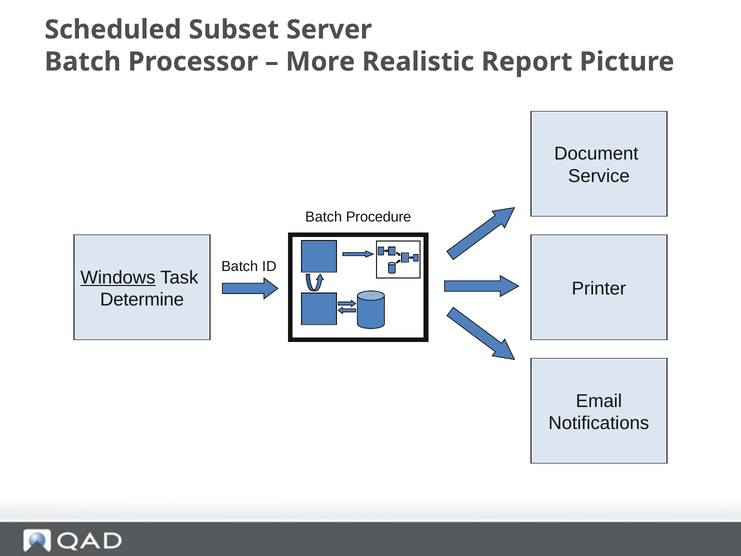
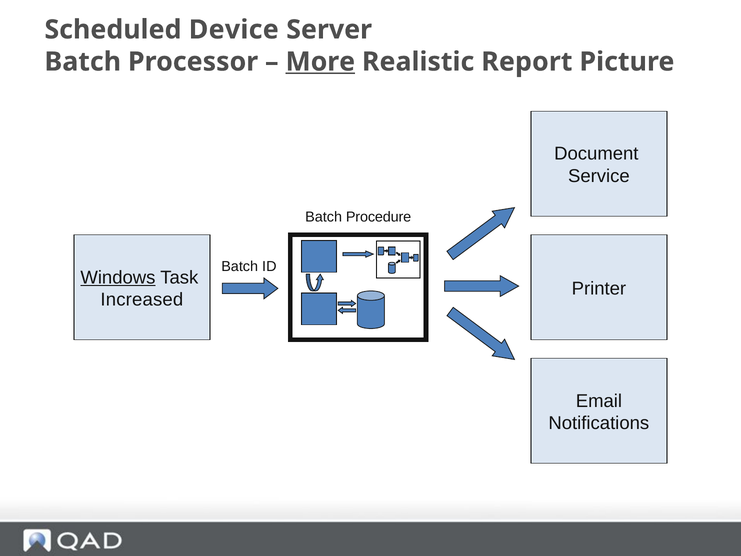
Subset: Subset -> Device
More underline: none -> present
Determine: Determine -> Increased
